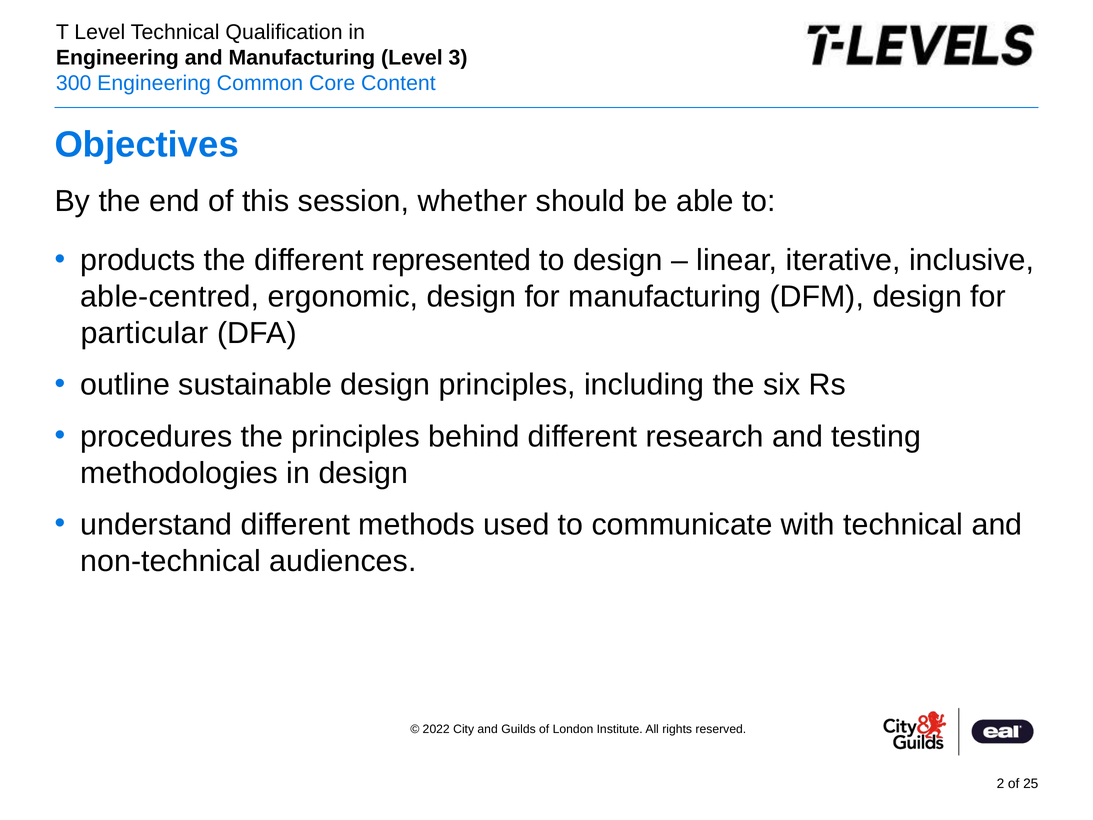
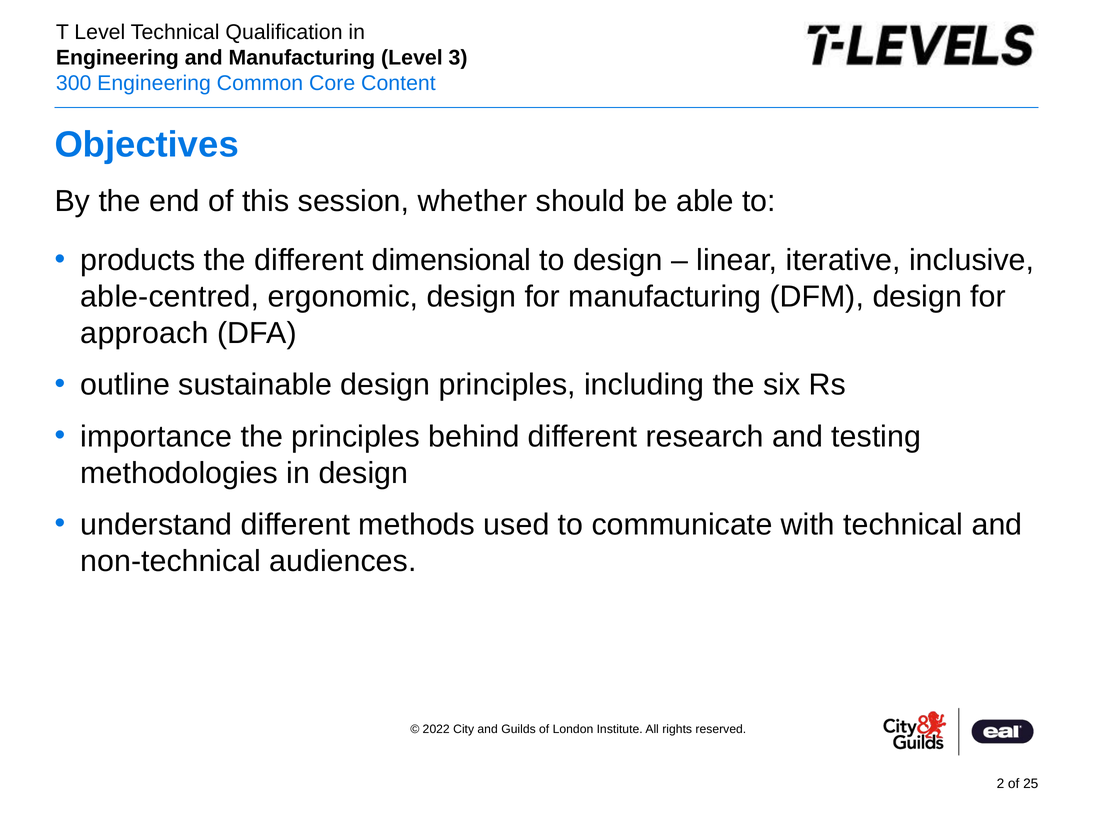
represented: represented -> dimensional
particular: particular -> approach
procedures: procedures -> importance
